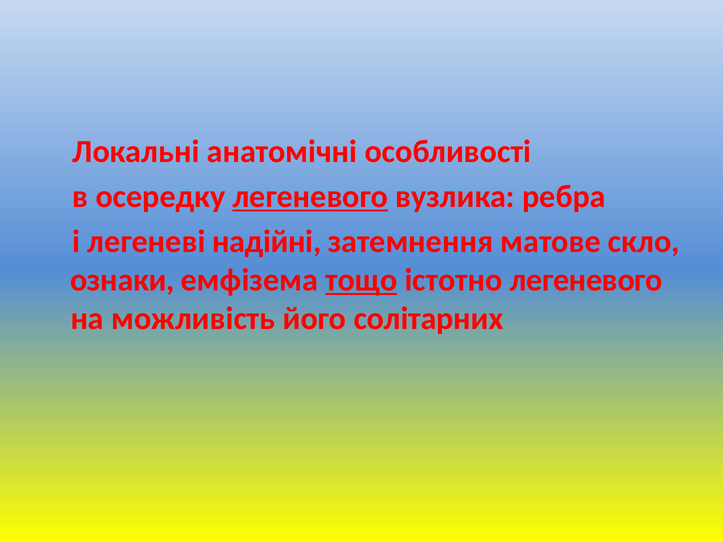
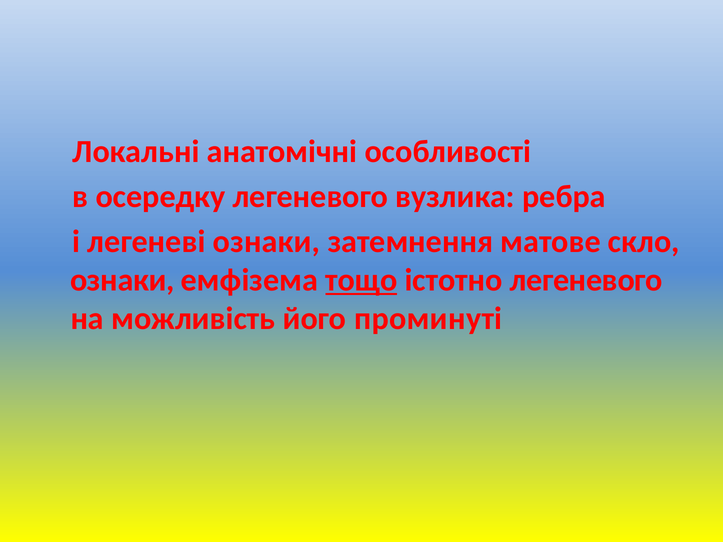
легеневого at (310, 197) underline: present -> none
легеневі надійні: надійні -> ознаки
солітарних: солітарних -> проминуті
